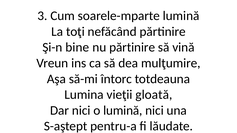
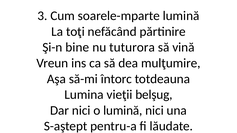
nu părtinire: părtinire -> tuturora
gloată: gloată -> belşug
